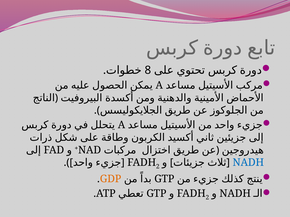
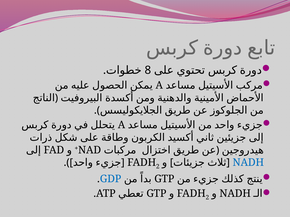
GDP colour: orange -> blue
